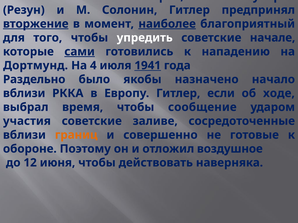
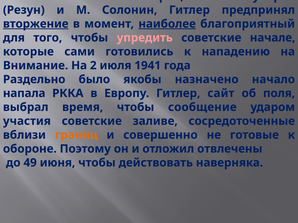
упредить colour: white -> pink
сами underline: present -> none
Дортмунд: Дортмунд -> Внимание
4: 4 -> 2
1941 underline: present -> none
вблизи at (24, 93): вблизи -> напала
если: если -> сайт
ходе: ходе -> поля
воздушное: воздушное -> отвлечены
12: 12 -> 49
